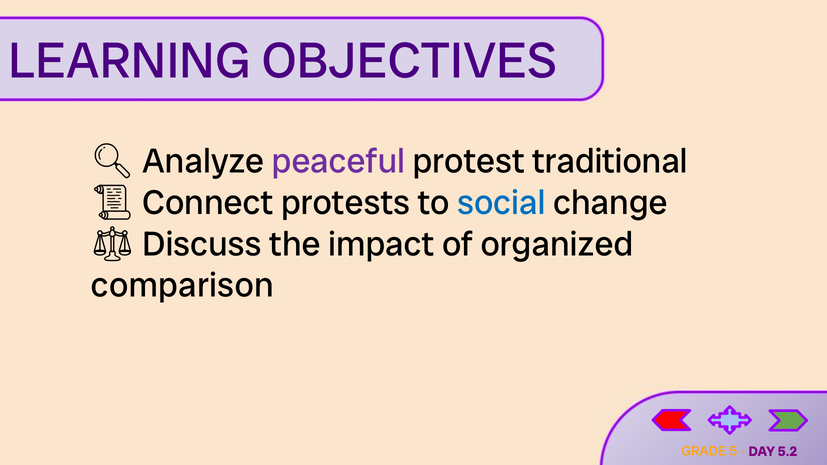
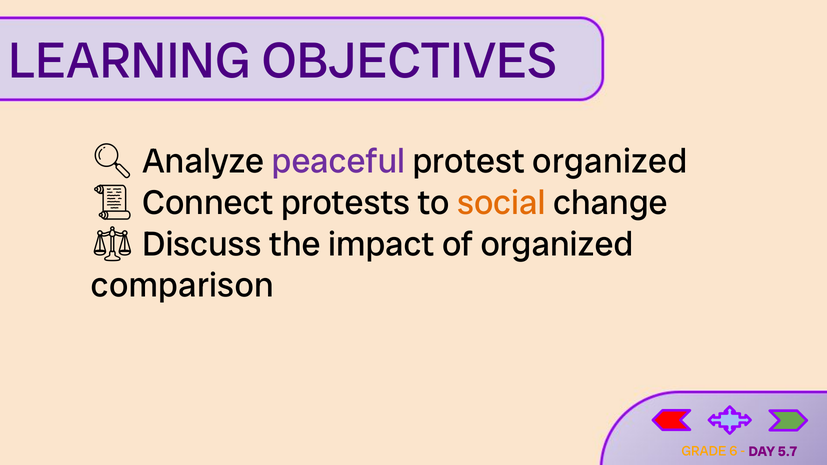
protest traditional: traditional -> organized
social colour: blue -> orange
5: 5 -> 6
5.2: 5.2 -> 5.7
